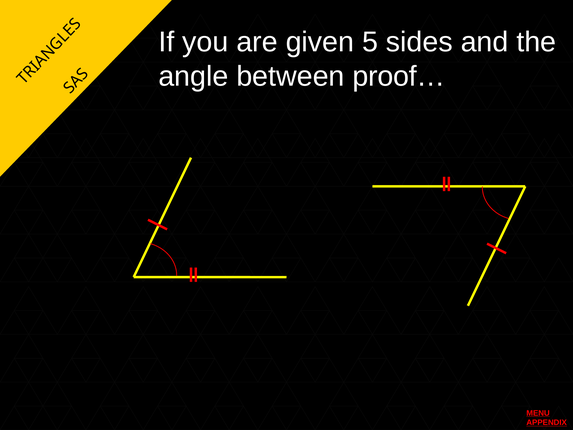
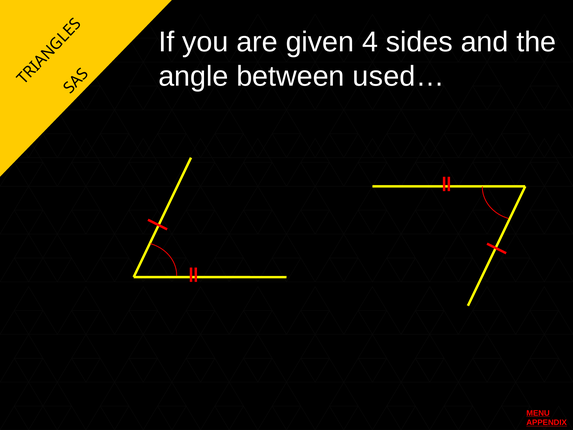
5: 5 -> 4
proof…: proof… -> used…
